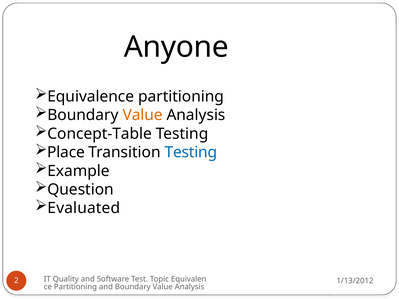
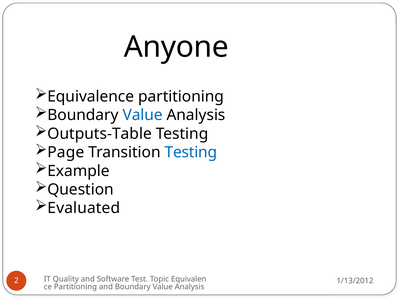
Value at (143, 115) colour: orange -> blue
Concept-Table: Concept-Table -> Outputs-Table
Place: Place -> Page
